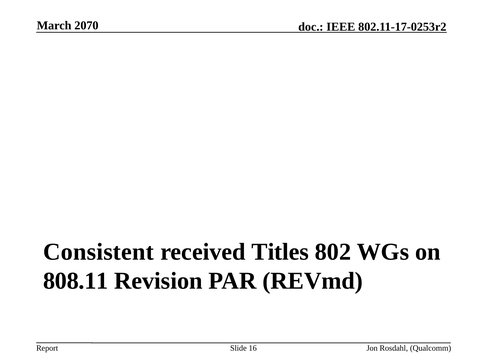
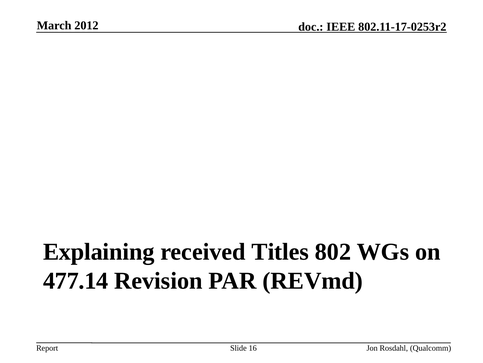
2070: 2070 -> 2012
Consistent: Consistent -> Explaining
808.11: 808.11 -> 477.14
